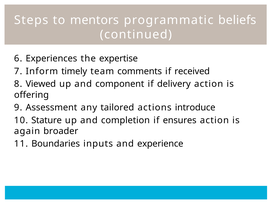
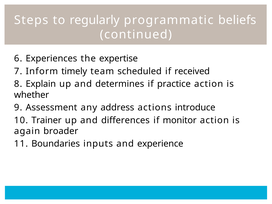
mentors: mentors -> regularly
comments: comments -> scheduled
Viewed: Viewed -> Explain
component: component -> determines
delivery: delivery -> practice
offering: offering -> whether
tailored: tailored -> address
Stature: Stature -> Trainer
completion: completion -> differences
ensures: ensures -> monitor
